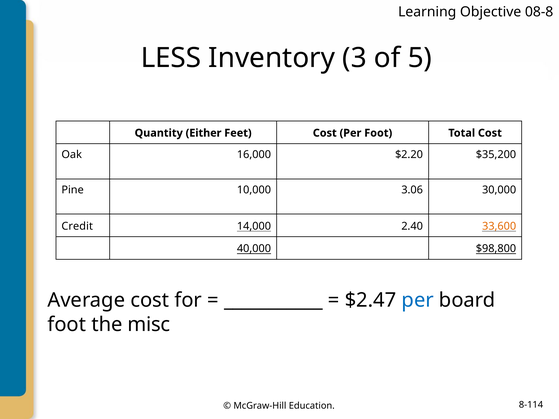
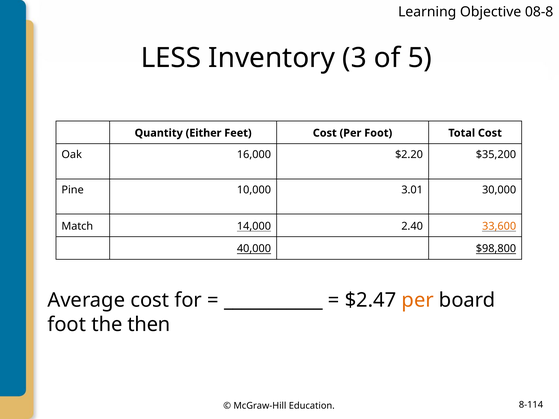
3.06: 3.06 -> 3.01
Credit: Credit -> Match
per at (418, 300) colour: blue -> orange
misc: misc -> then
